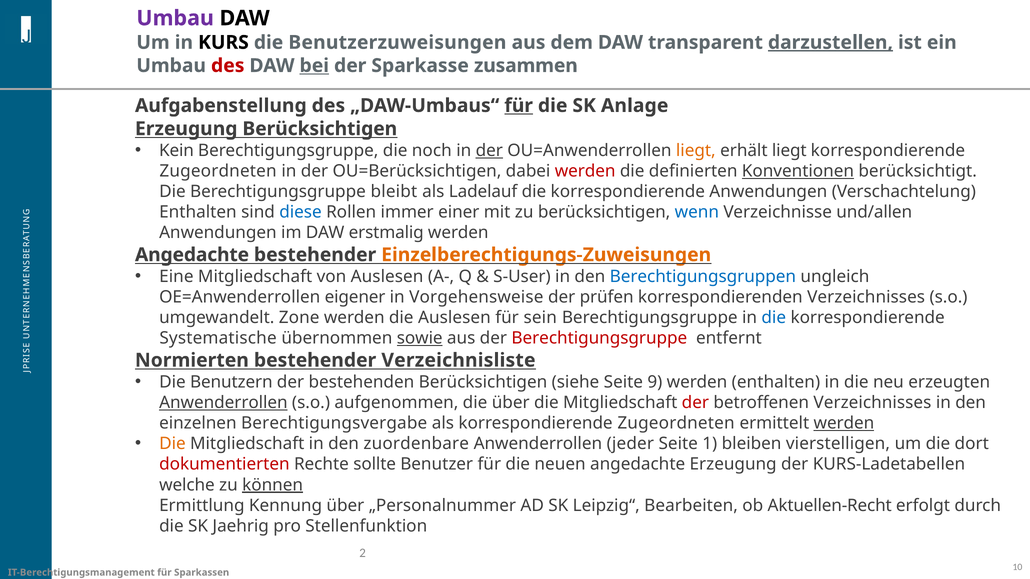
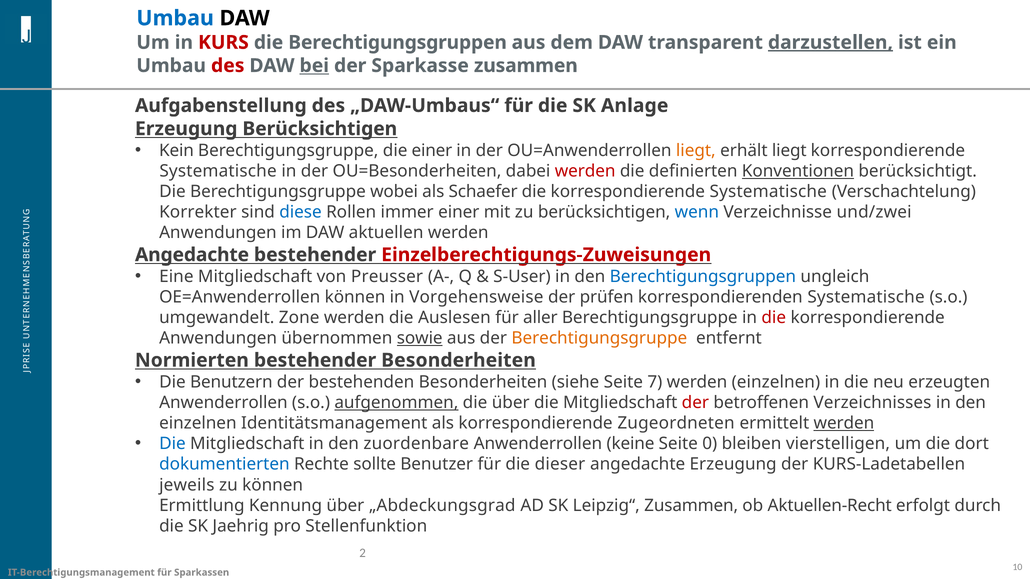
Umbau at (175, 18) colour: purple -> blue
KURS colour: black -> red
die Benutzerzuweisungen: Benutzerzuweisungen -> Berechtigungsgruppen
für at (519, 106) underline: present -> none
die noch: noch -> einer
der at (489, 151) underline: present -> none
Zugeordneten at (218, 171): Zugeordneten -> Systematische
OU=Berücksichtigen: OU=Berücksichtigen -> OU=Besonderheiten
bleibt: bleibt -> wobei
Ladelauf: Ladelauf -> Schaefer
die korrespondierende Anwendungen: Anwendungen -> Systematische
Enthalten at (198, 212): Enthalten -> Korrekter
und/allen: und/allen -> und/zwei
erstmalig: erstmalig -> aktuellen
Einzelberechtigungs-Zuweisungen colour: orange -> red
von Auslesen: Auslesen -> Preusser
OE=Anwenderrollen eigener: eigener -> können
korrespondierenden Verzeichnisses: Verzeichnisses -> Systematische
sein: sein -> aller
die at (774, 318) colour: blue -> red
Systematische at (218, 338): Systematische -> Anwendungen
Berechtigungsgruppe at (599, 338) colour: red -> orange
bestehender Verzeichnisliste: Verzeichnisliste -> Besonderheiten
bestehenden Berücksichtigen: Berücksichtigen -> Besonderheiten
9: 9 -> 7
werden enthalten: enthalten -> einzelnen
Anwenderrollen at (223, 403) underline: present -> none
aufgenommen underline: none -> present
Berechtigungsvergabe: Berechtigungsvergabe -> Identitätsmanagement
Die at (172, 444) colour: orange -> blue
jeder: jeder -> keine
1: 1 -> 0
dokumentierten colour: red -> blue
neuen: neuen -> dieser
welche: welche -> jeweils
können at (273, 485) underline: present -> none
„Personalnummer: „Personalnummer -> „Abdeckungsgrad
Leipzig“ Bearbeiten: Bearbeiten -> Zusammen
